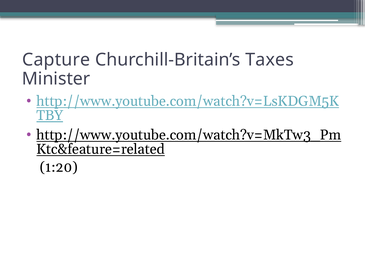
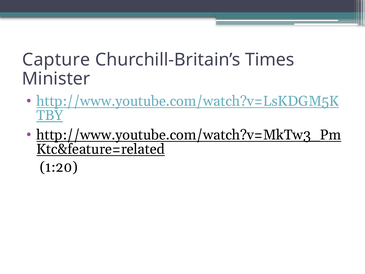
Taxes: Taxes -> Times
